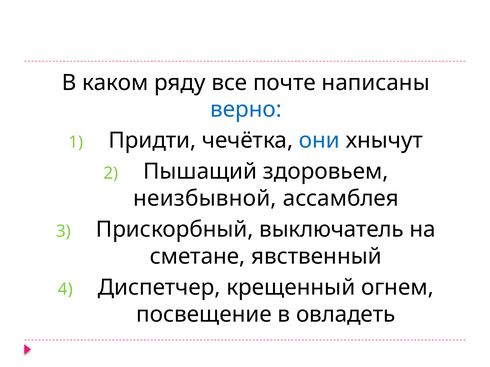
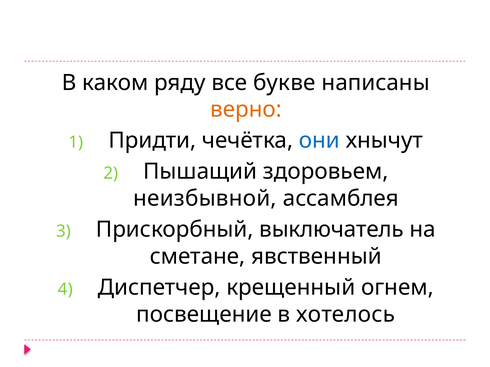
почте: почте -> букве
верно colour: blue -> orange
овладеть: овладеть -> хотелось
